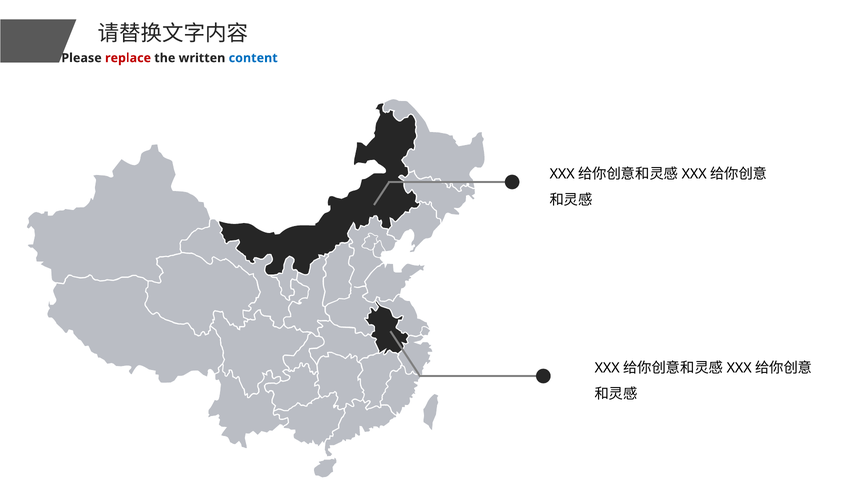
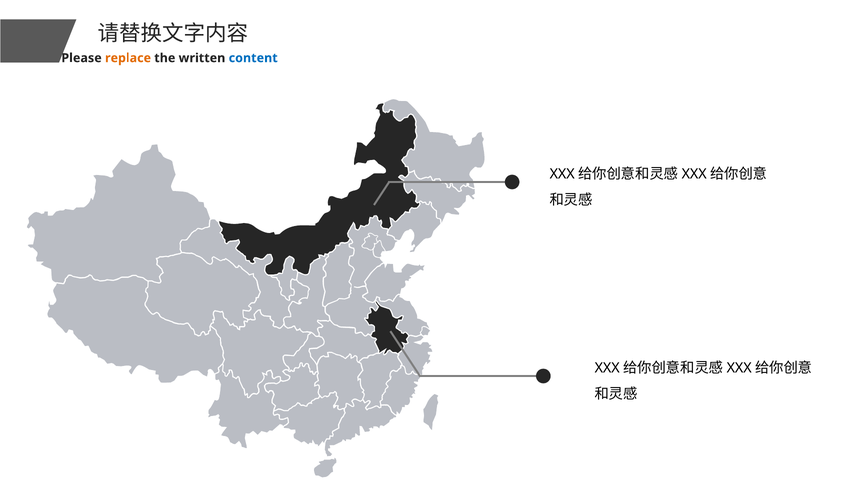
replace colour: red -> orange
